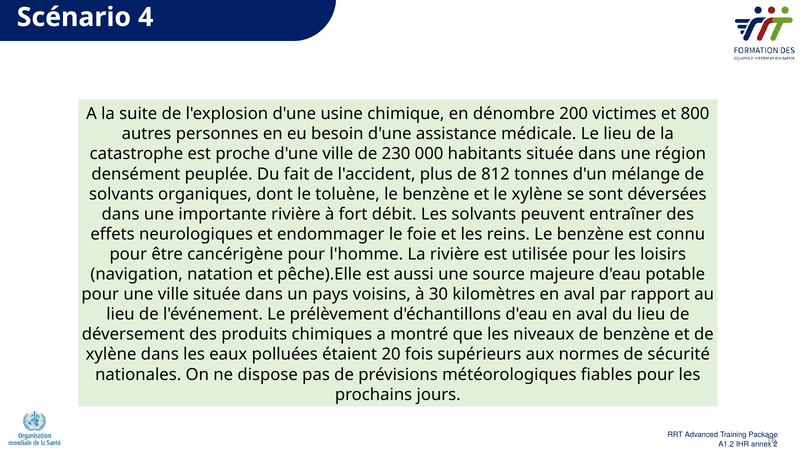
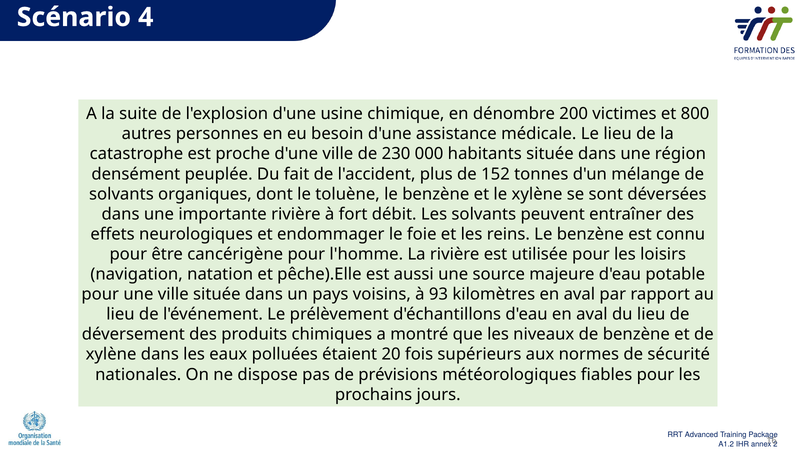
812: 812 -> 152
30: 30 -> 93
